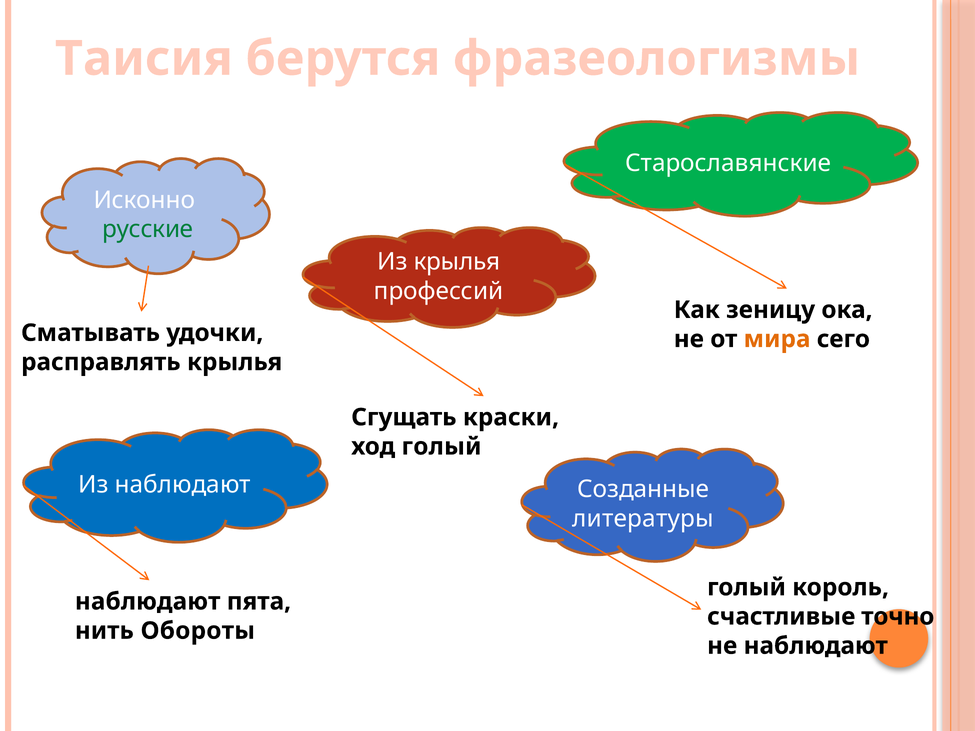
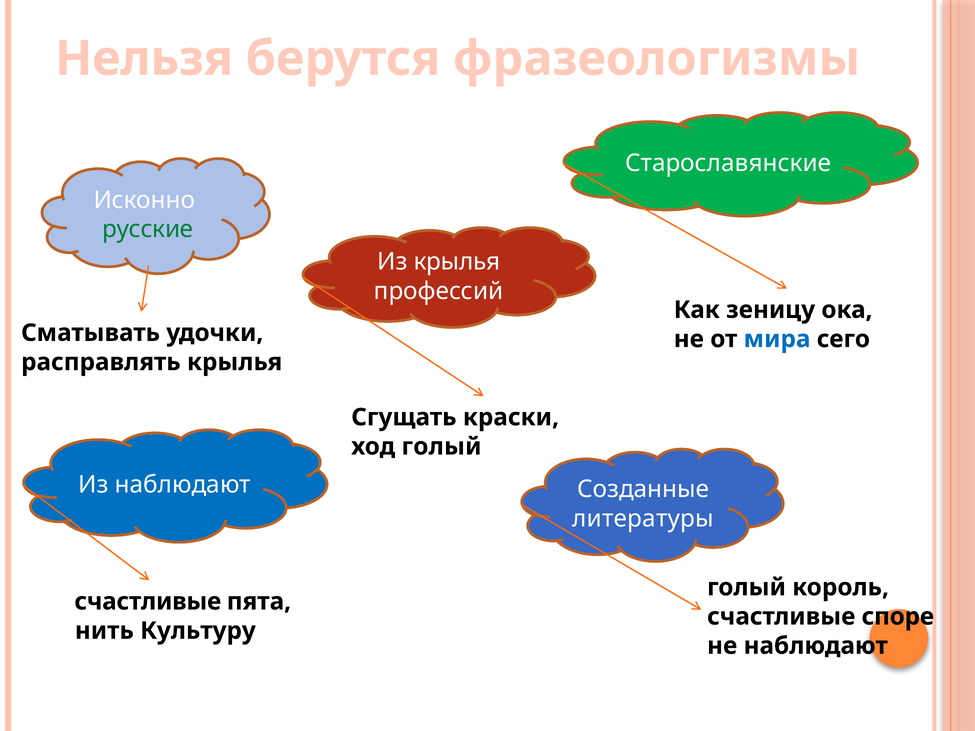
Таисия: Таисия -> Нельзя
мира colour: orange -> blue
наблюдают at (148, 602): наблюдают -> счастливые
точно: точно -> споре
Обороты: Обороты -> Культуру
